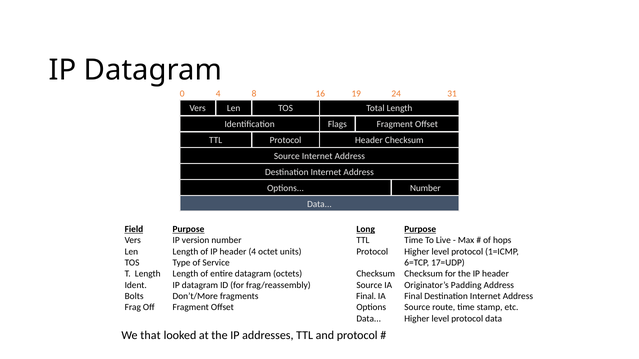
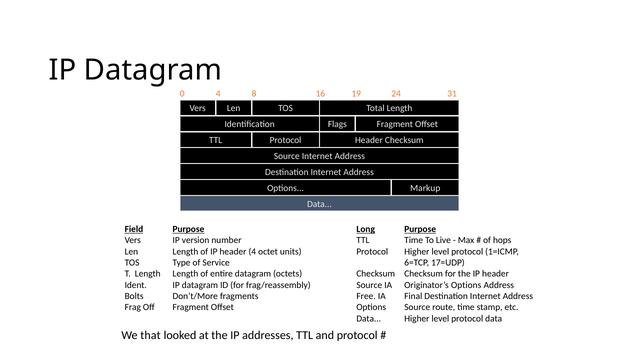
Options Number: Number -> Markup
Originator’s Padding: Padding -> Options
Final at (366, 297): Final -> Free
